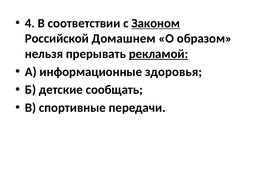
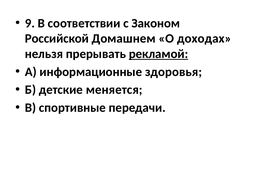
4: 4 -> 9
Законом underline: present -> none
образом: образом -> доходах
сообщать: сообщать -> меняется
